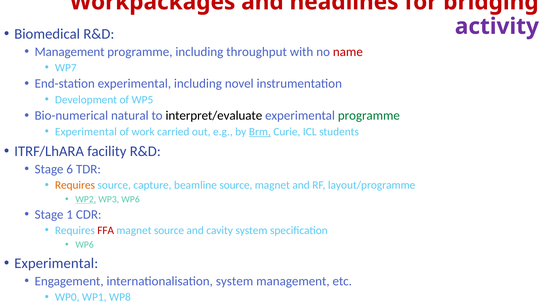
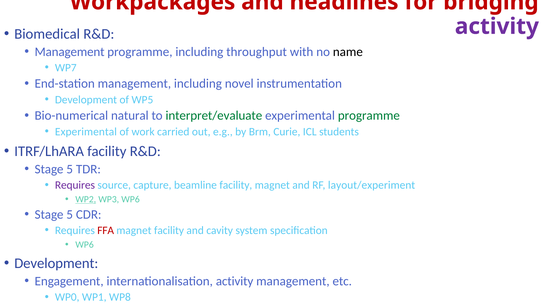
name colour: red -> black
End-station experimental: experimental -> management
interpret/evaluate colour: black -> green
Brm underline: present -> none
6 at (70, 169): 6 -> 5
Requires at (75, 185) colour: orange -> purple
beamline source: source -> facility
layout/programme: layout/programme -> layout/experiment
1 at (70, 214): 1 -> 5
magnet source: source -> facility
Experimental at (56, 263): Experimental -> Development
internationalisation system: system -> activity
